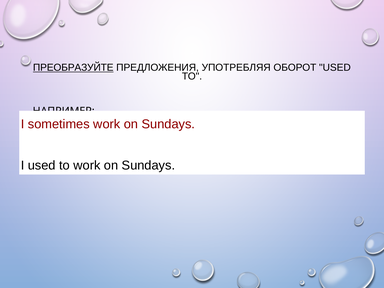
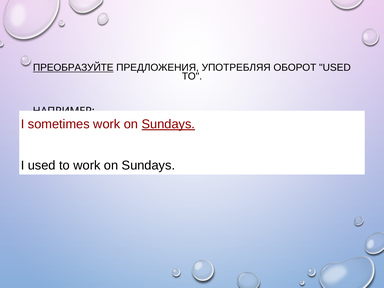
Sundays at (168, 124) underline: none -> present
